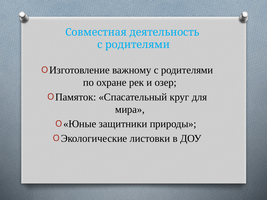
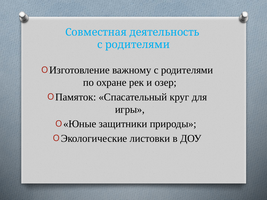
мира: мира -> игры
